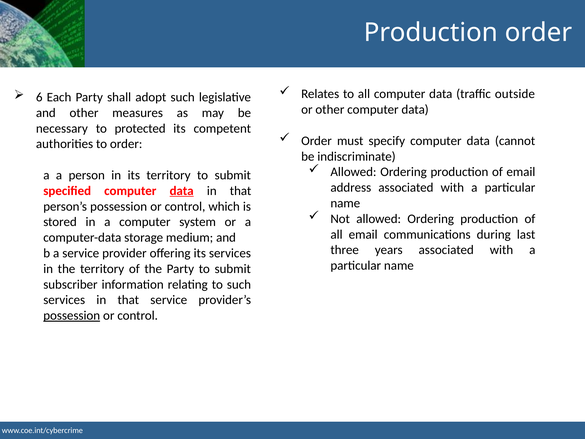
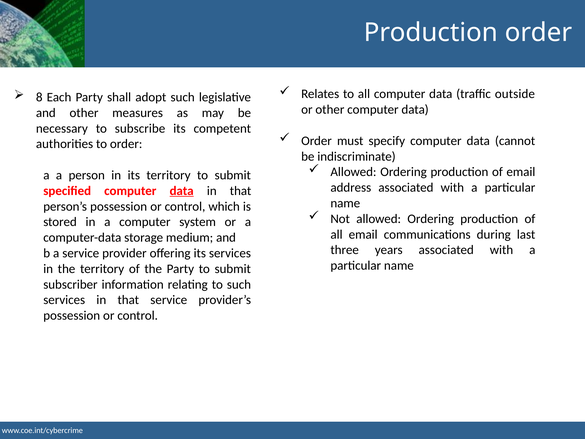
6: 6 -> 8
protected: protected -> subscribe
possession at (72, 315) underline: present -> none
